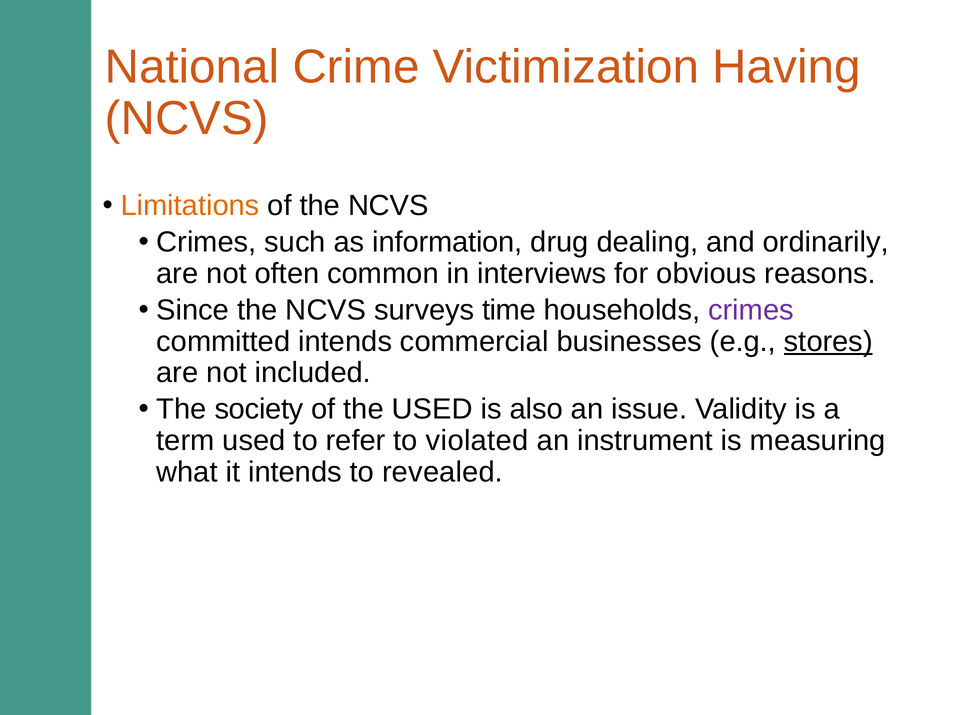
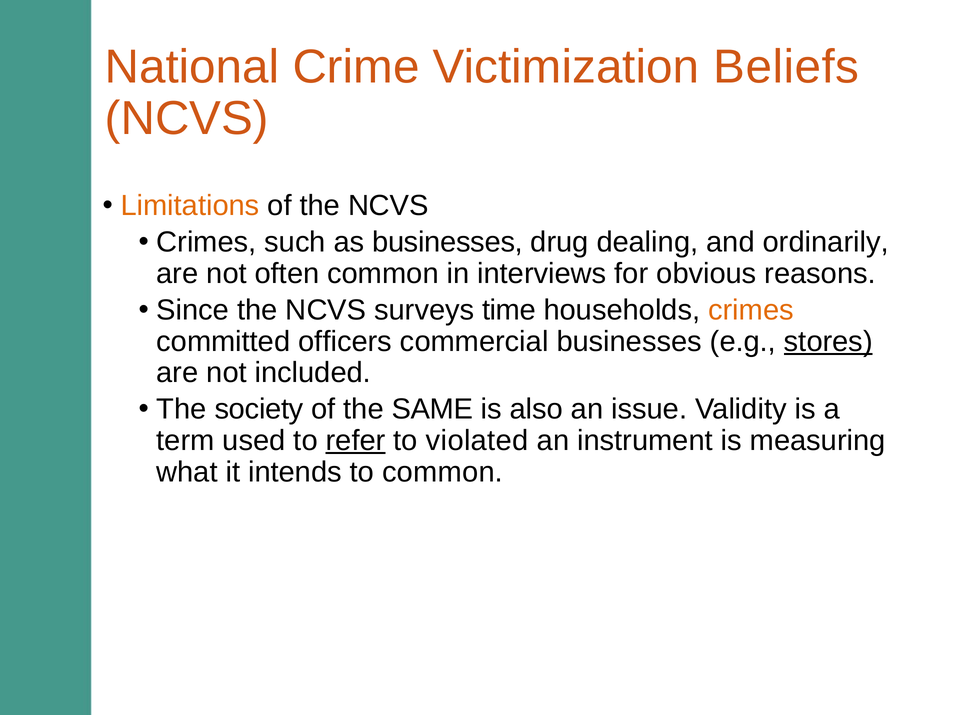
Having: Having -> Beliefs
as information: information -> businesses
crimes at (751, 310) colour: purple -> orange
committed intends: intends -> officers
the USED: USED -> SAME
refer underline: none -> present
to revealed: revealed -> common
